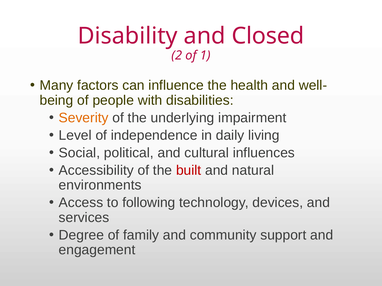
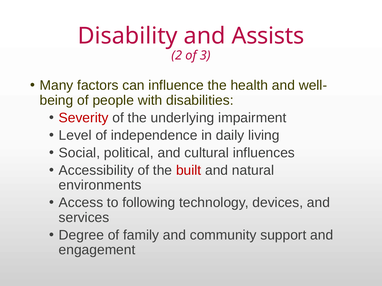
Closed: Closed -> Assists
1: 1 -> 3
Severity colour: orange -> red
